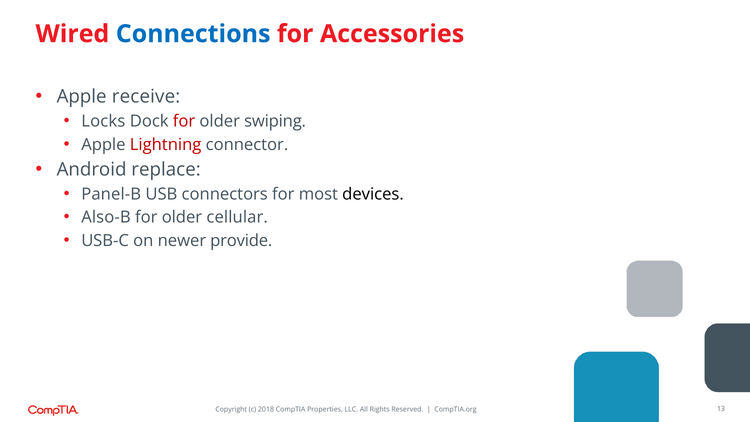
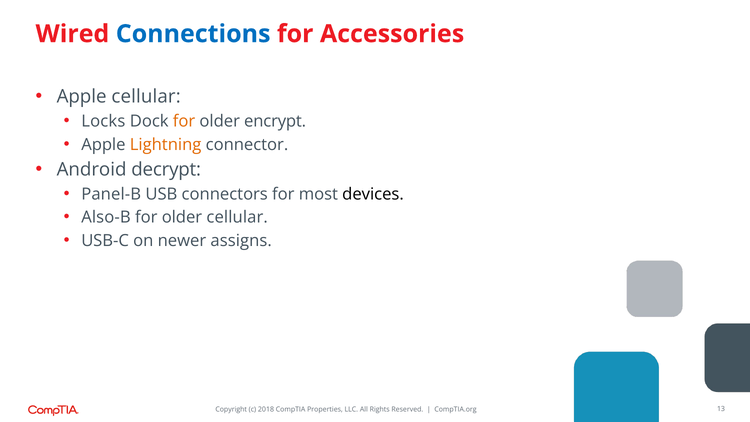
Apple receive: receive -> cellular
for at (184, 121) colour: red -> orange
swiping: swiping -> encrypt
Lightning colour: red -> orange
replace: replace -> decrypt
provide: provide -> assigns
